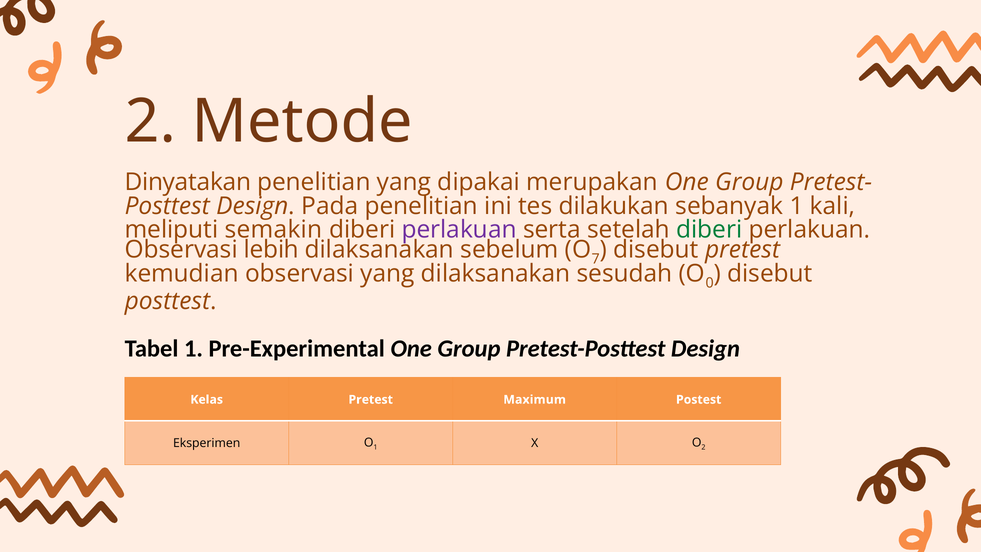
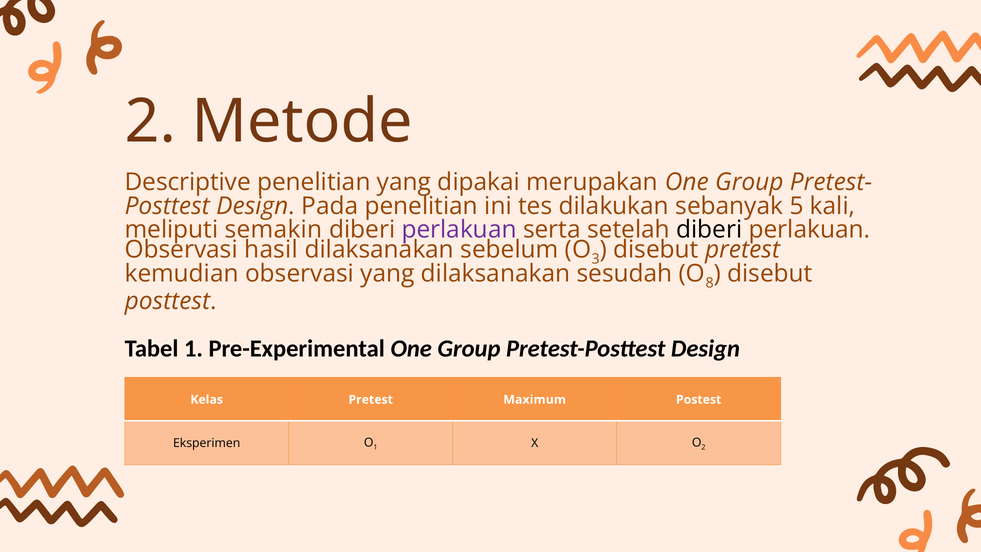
Dinyatakan: Dinyatakan -> Descriptive
sebanyak 1: 1 -> 5
diberi at (709, 230) colour: green -> black
lebih: lebih -> hasil
7: 7 -> 3
0: 0 -> 8
